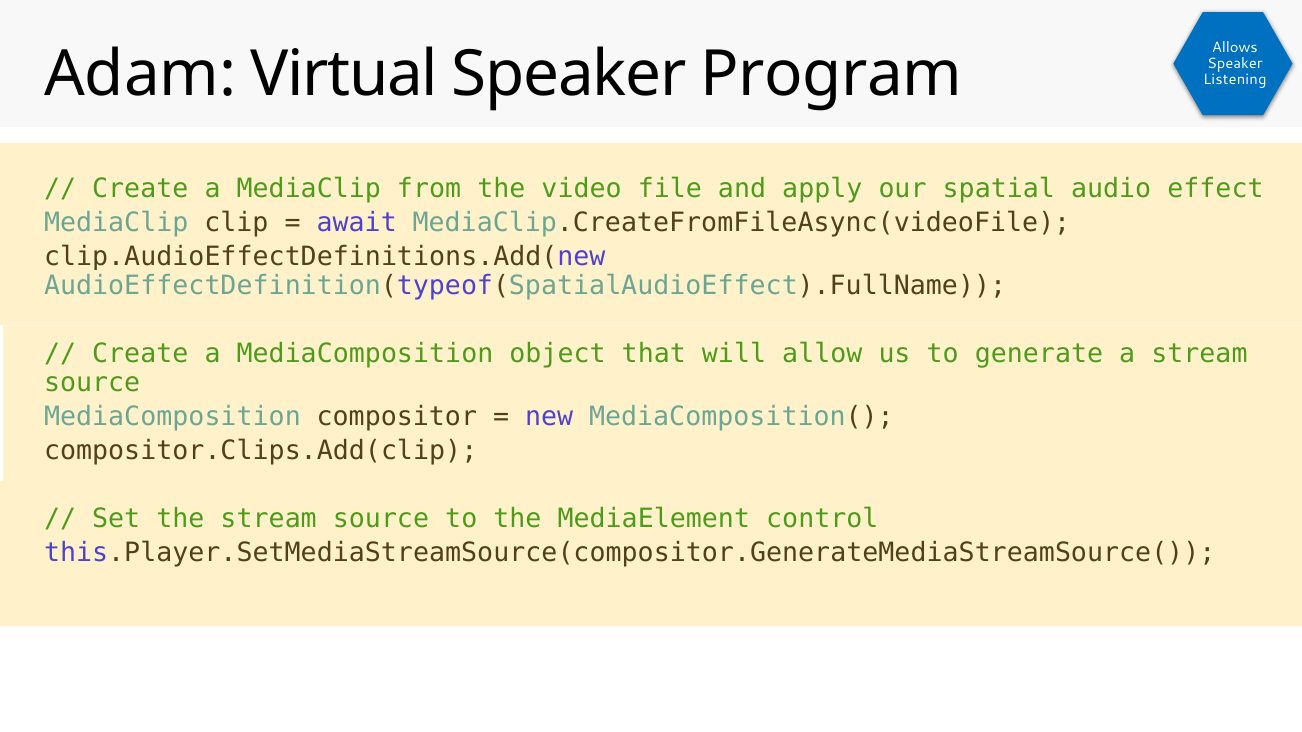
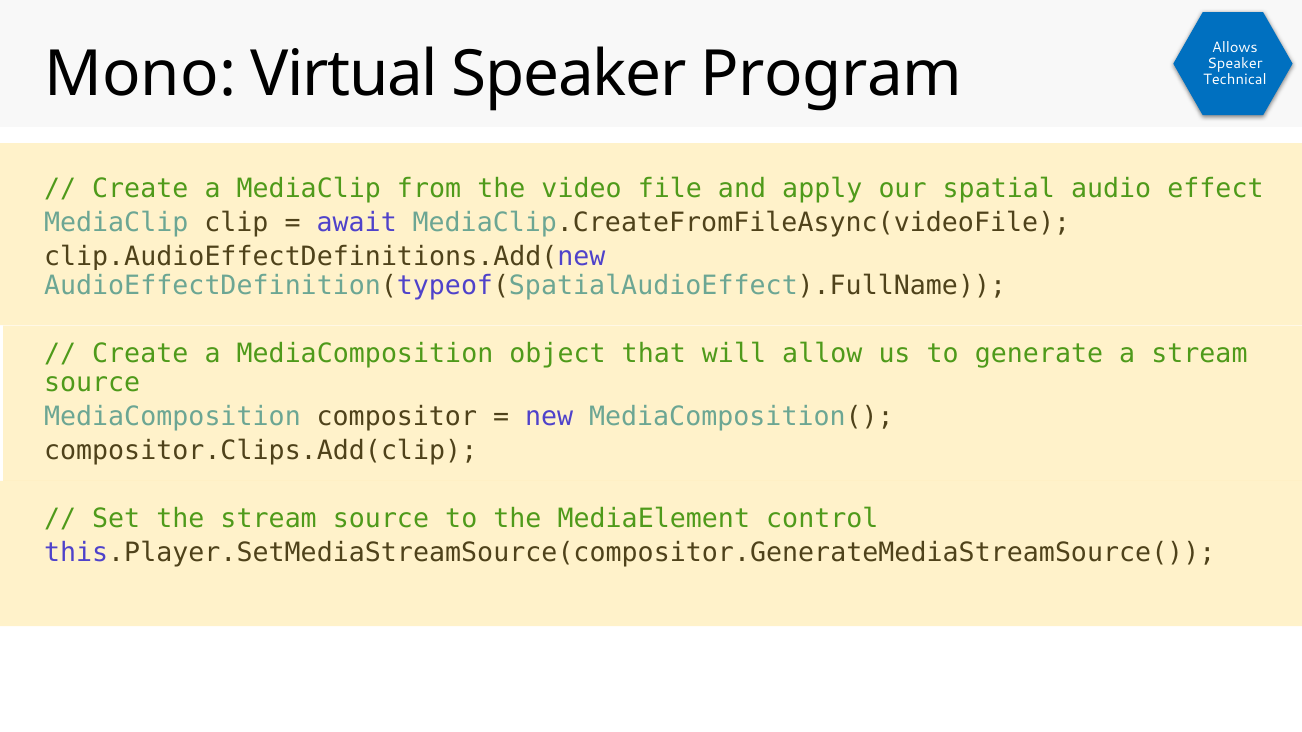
Adam: Adam -> Mono
Listening: Listening -> Technical
